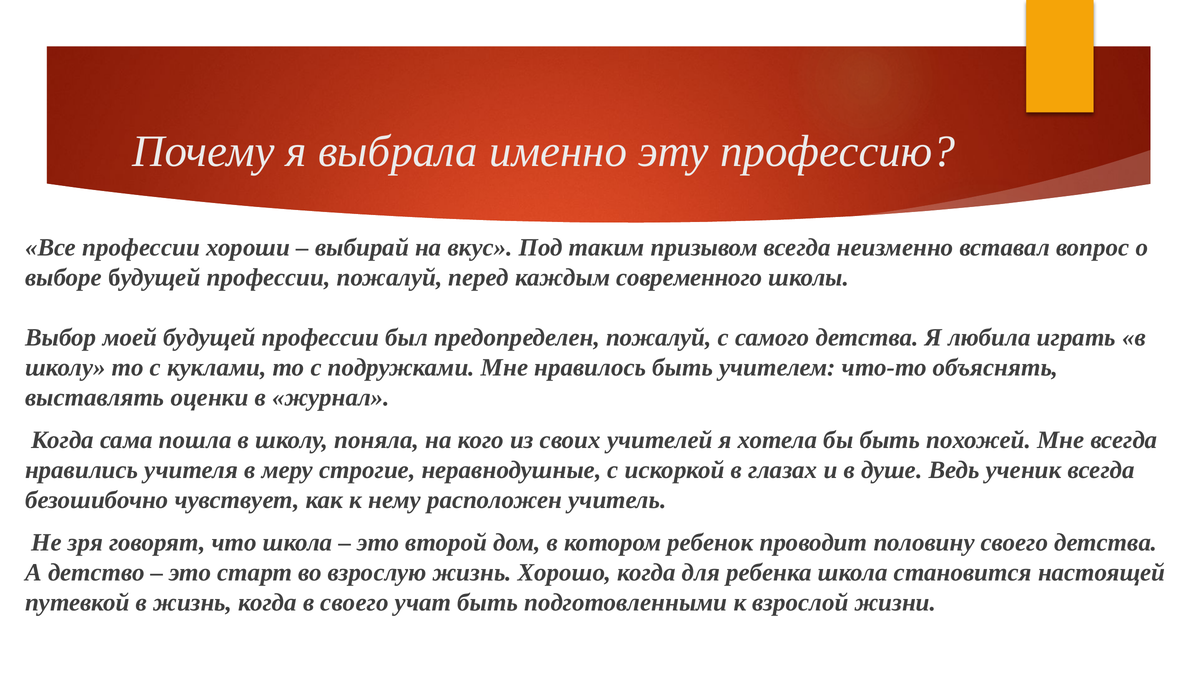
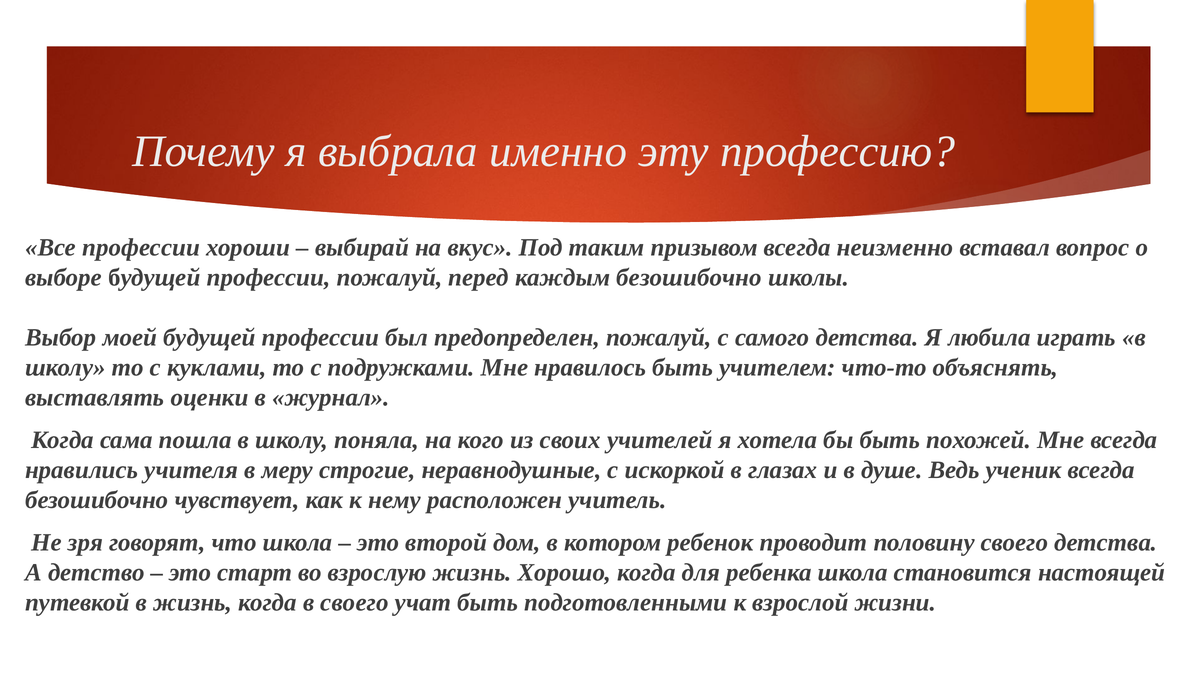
каждым современного: современного -> безошибочно
